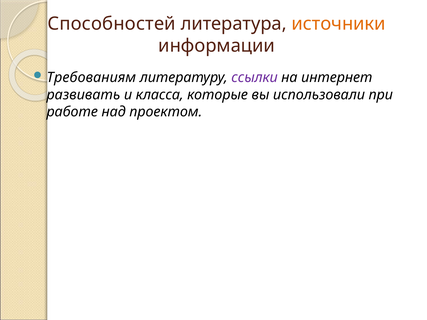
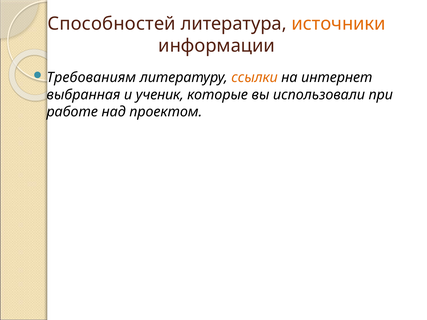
ссылки colour: purple -> orange
развивать: развивать -> выбранная
класса: класса -> ученик
